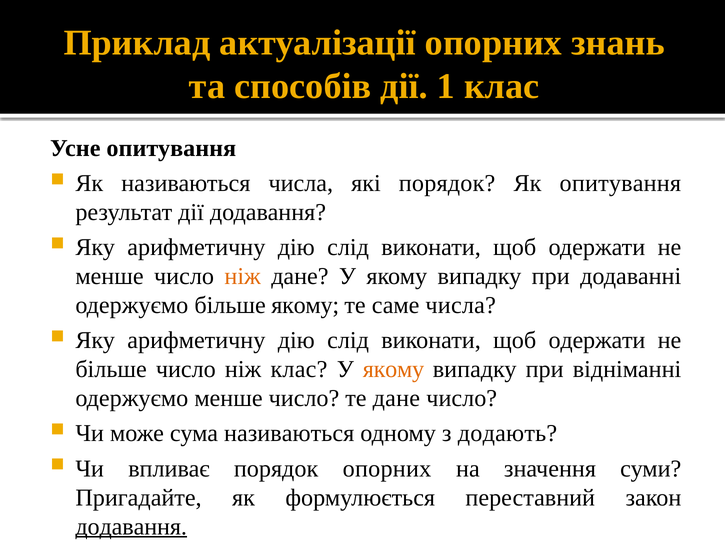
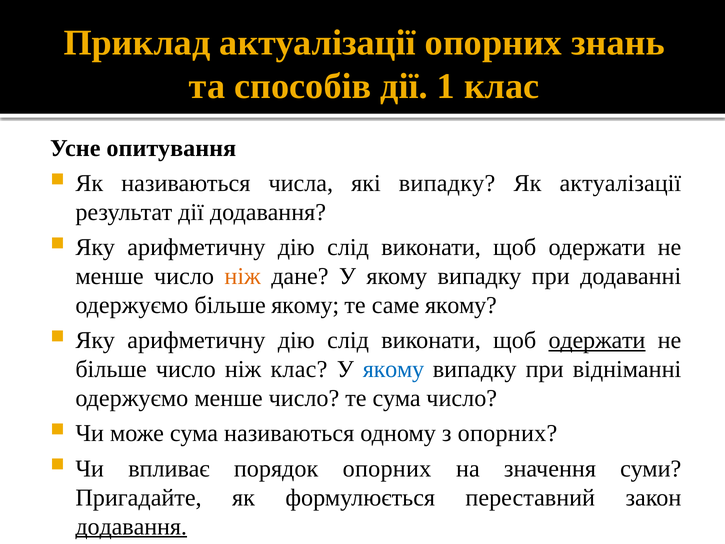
які порядок: порядок -> випадку
Як опитування: опитування -> актуалізації
саме числа: числа -> якому
одержати at (597, 340) underline: none -> present
якому at (393, 369) colour: orange -> blue
те дане: дане -> сума
з додають: додають -> опорних
